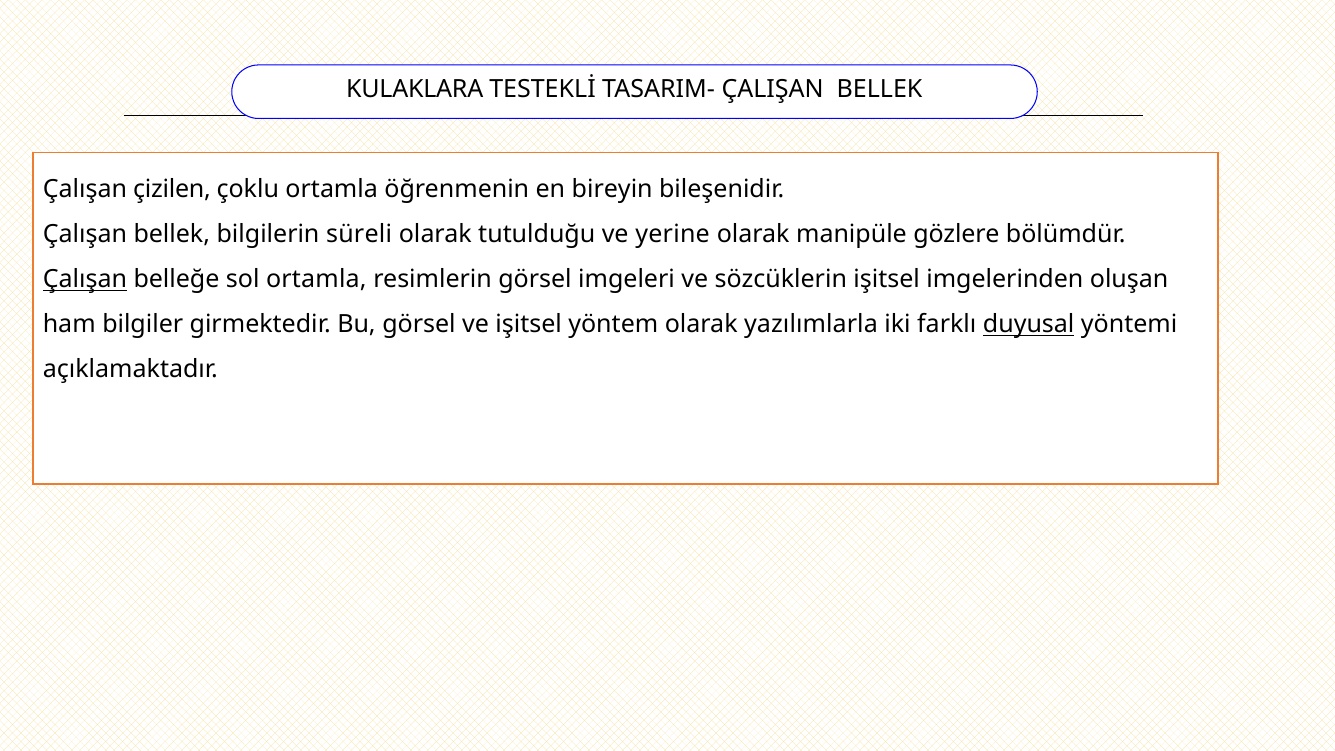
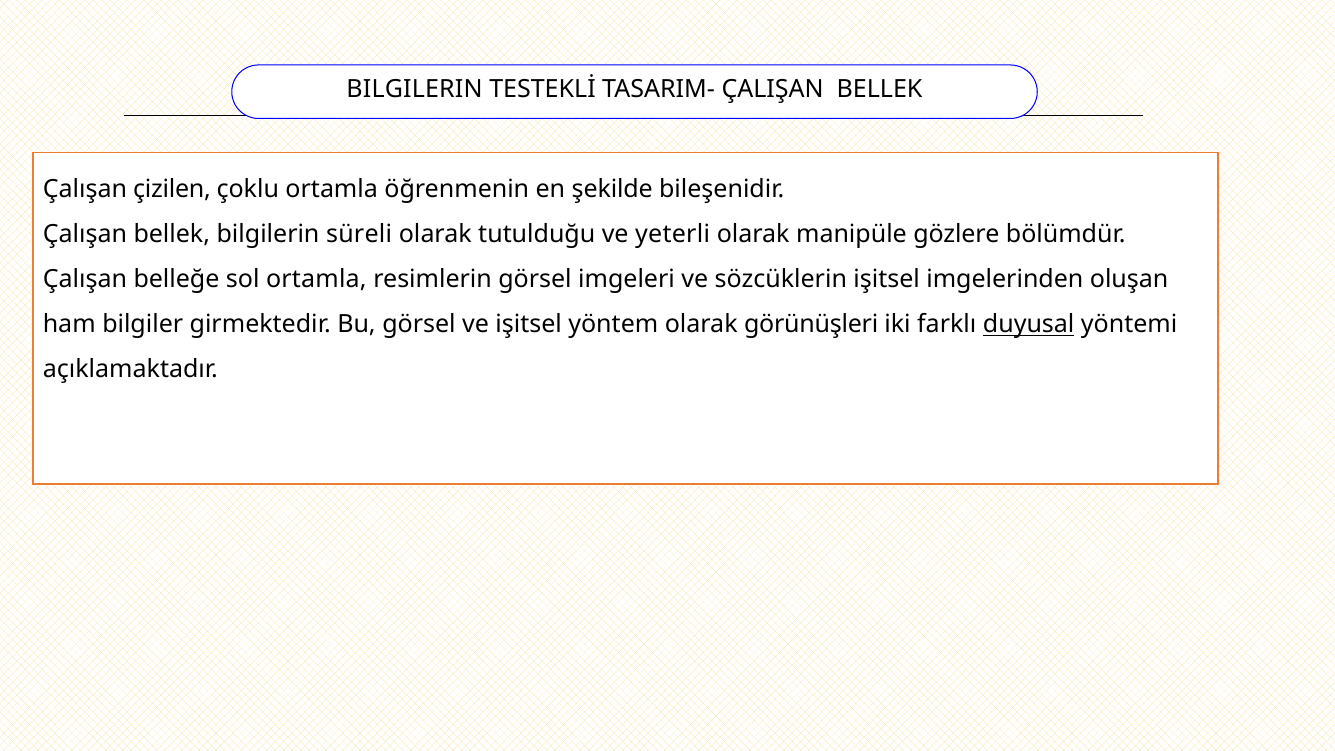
KULAKLARA at (415, 90): KULAKLARA -> BILGILERIN
bireyin: bireyin -> şekilde
yerine: yerine -> yeterli
Çalışan at (85, 280) underline: present -> none
yazılımlarla: yazılımlarla -> görünüşleri
